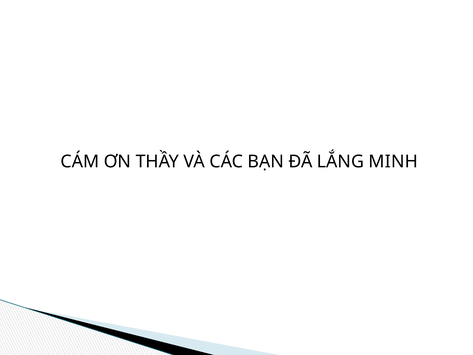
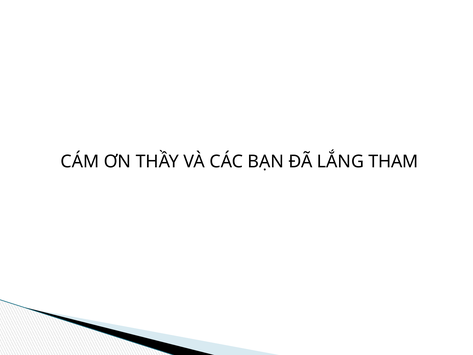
MINH: MINH -> THAM
